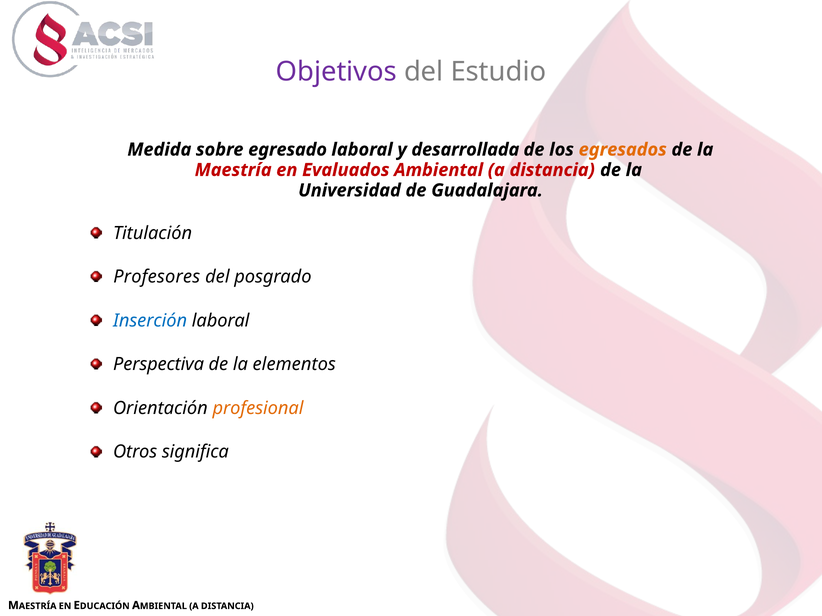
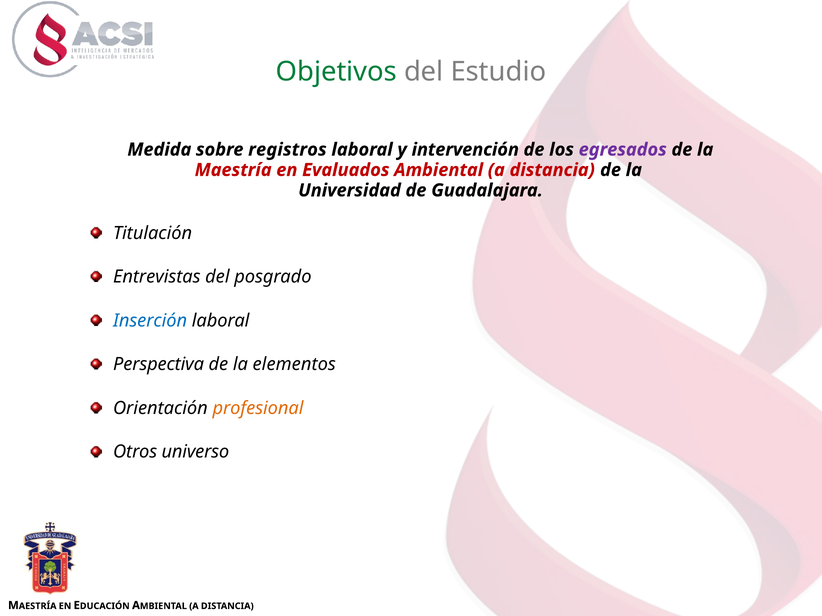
Objetivos colour: purple -> green
egresado: egresado -> registros
desarrollada: desarrollada -> intervención
egresados colour: orange -> purple
Profesores: Profesores -> Entrevistas
significa: significa -> universo
